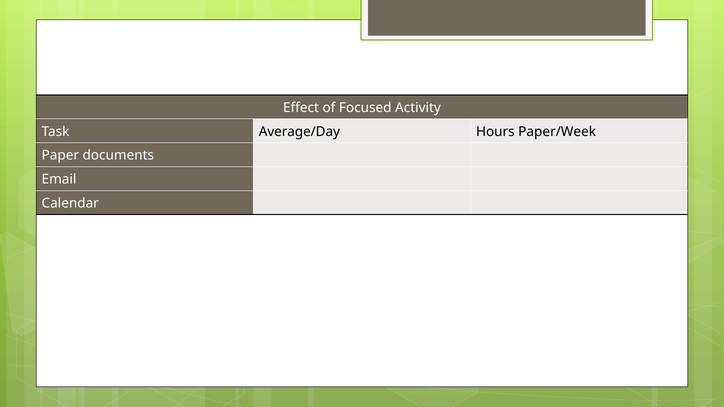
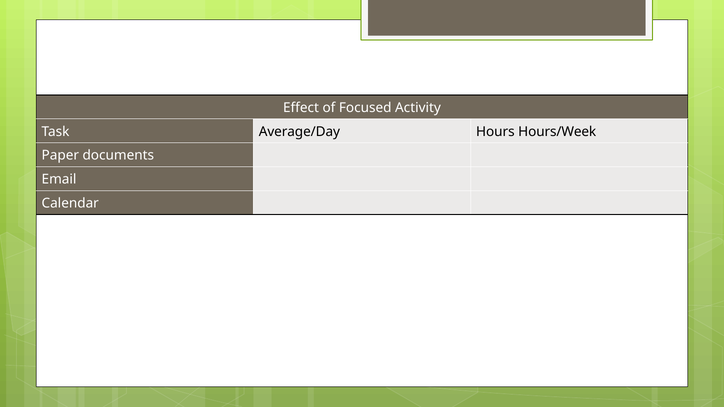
Paper/Week: Paper/Week -> Hours/Week
